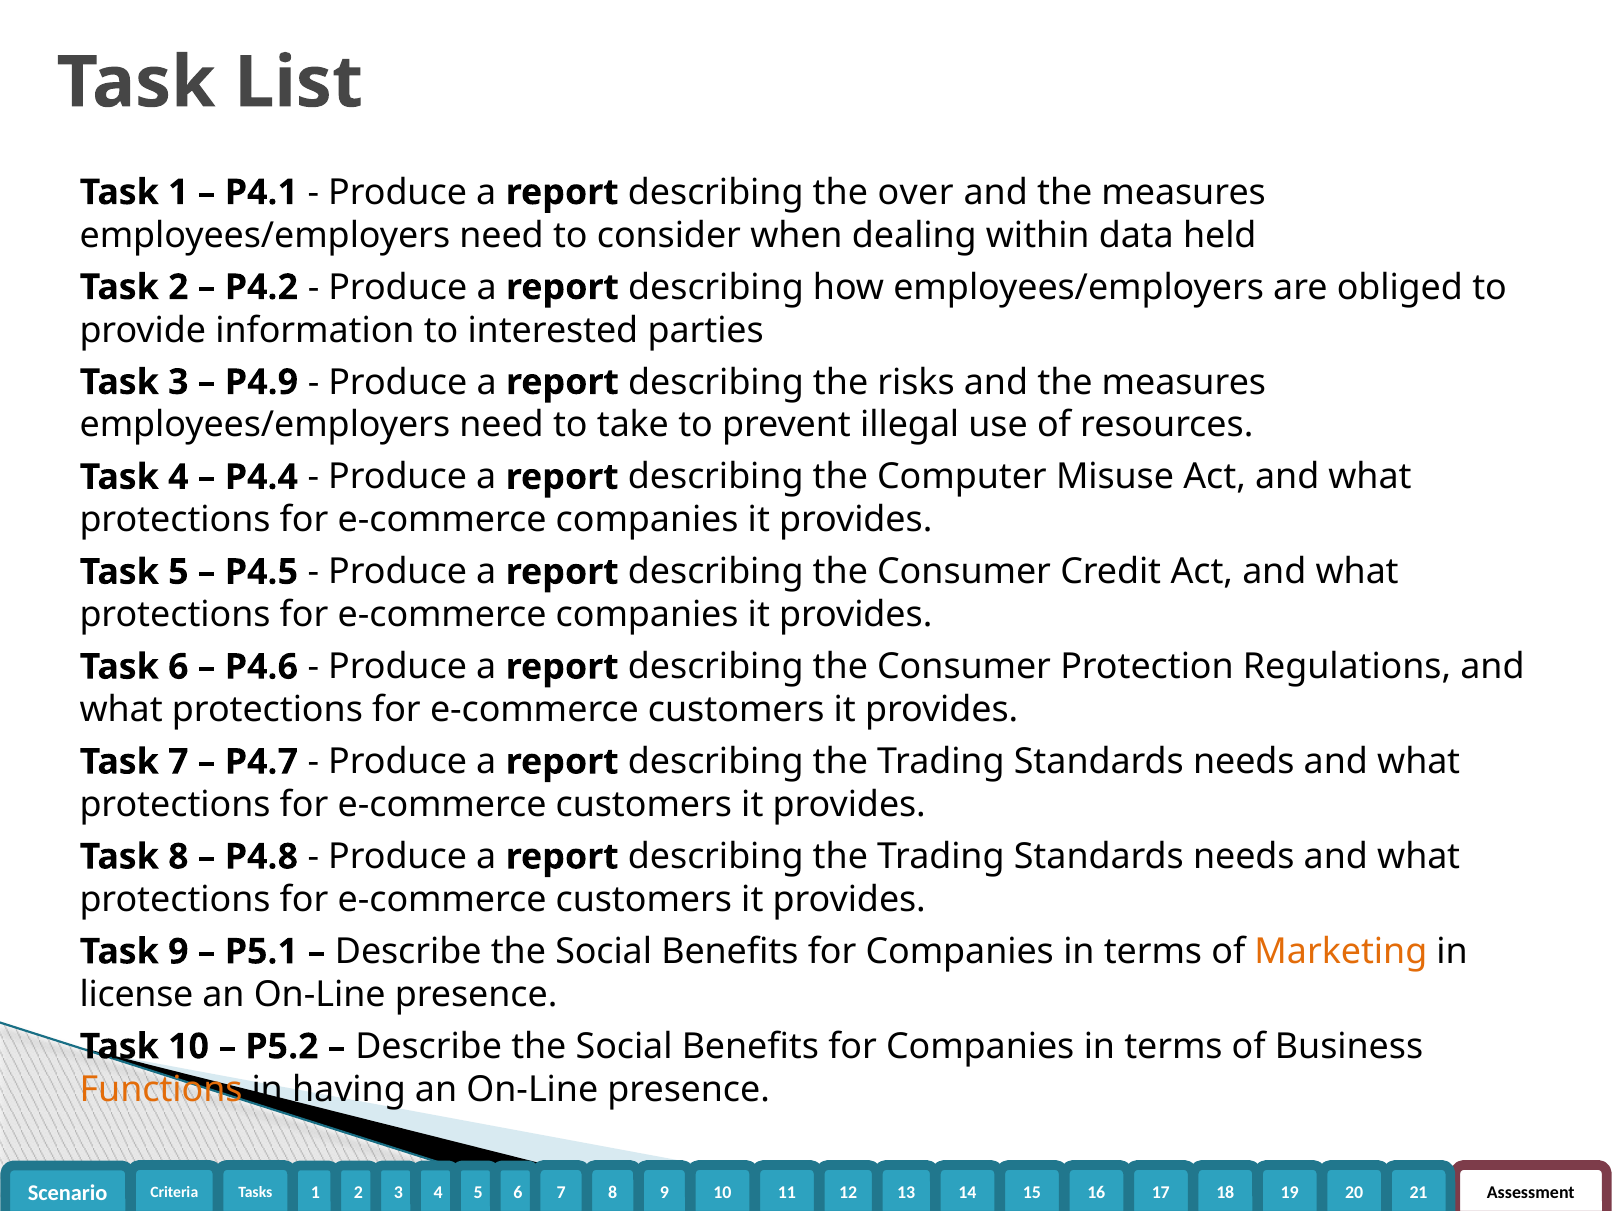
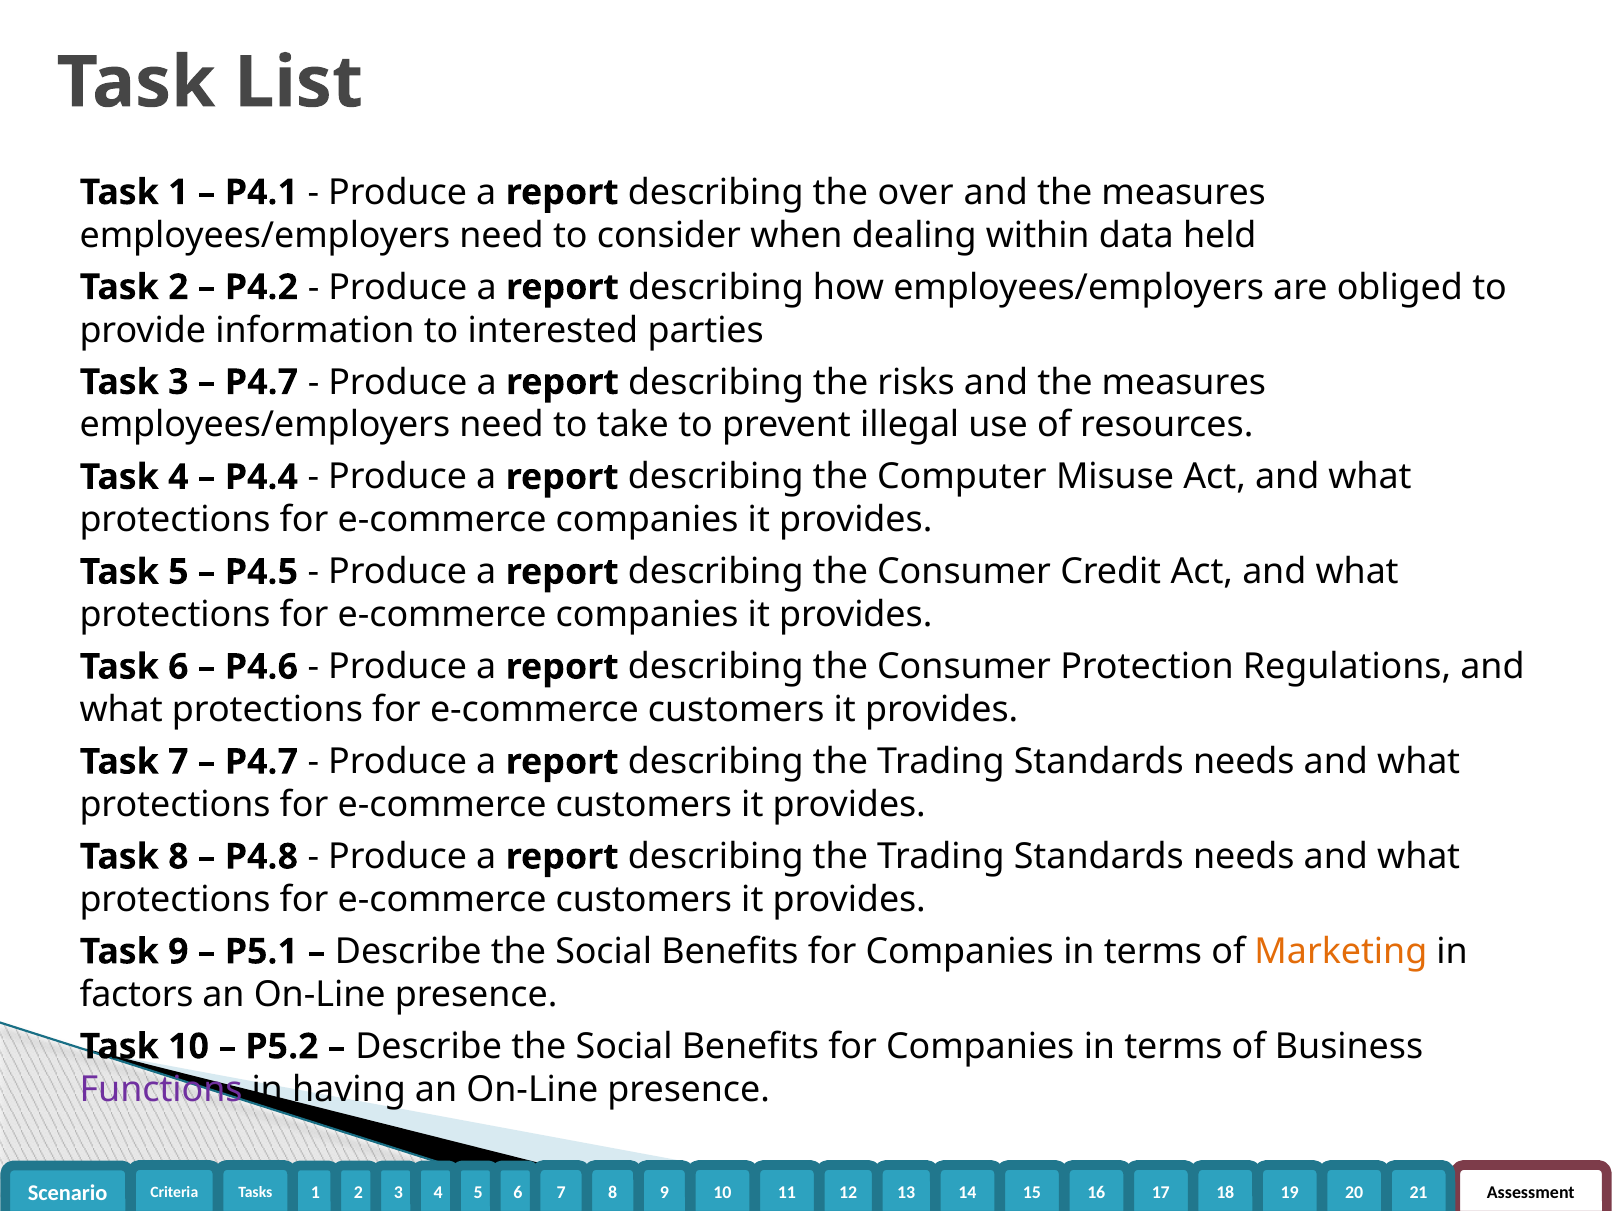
P4.9 at (262, 382): P4.9 -> P4.7
license: license -> factors
Functions colour: orange -> purple
